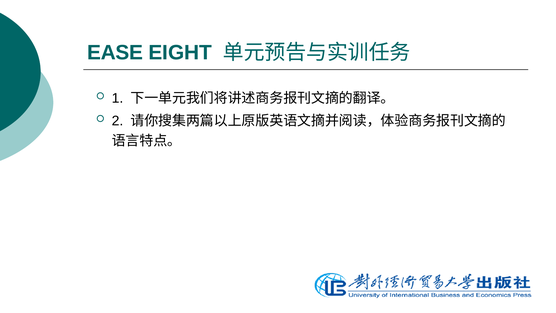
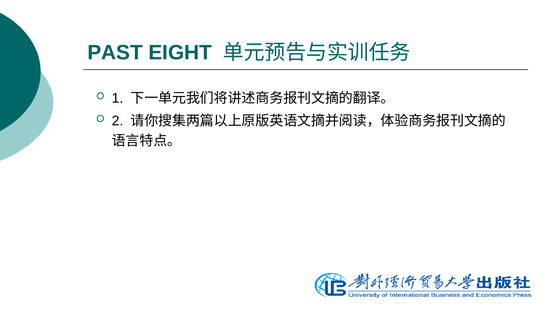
EASE: EASE -> PAST
